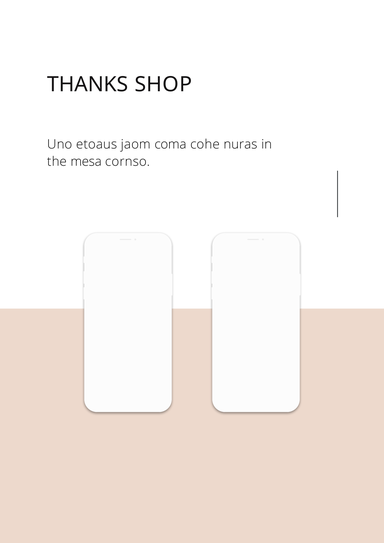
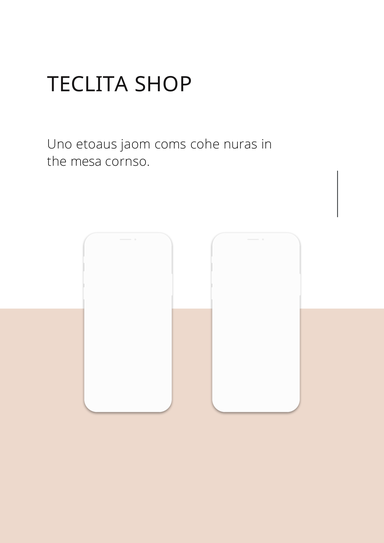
THANKS: THANKS -> TECLITA
coma: coma -> coms
